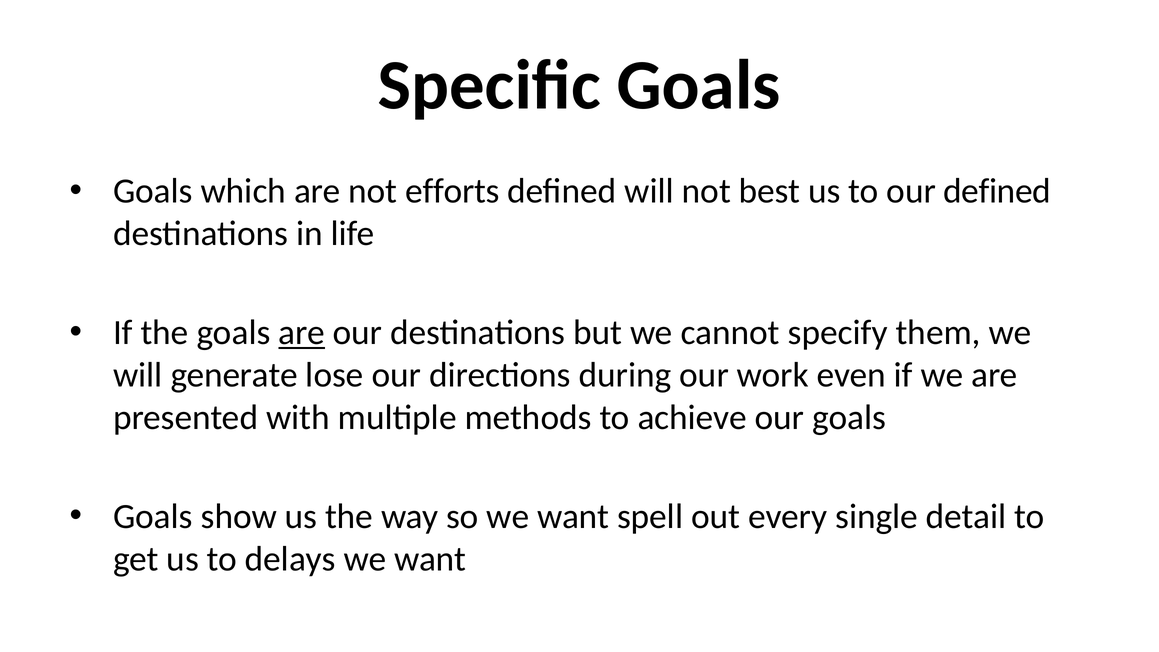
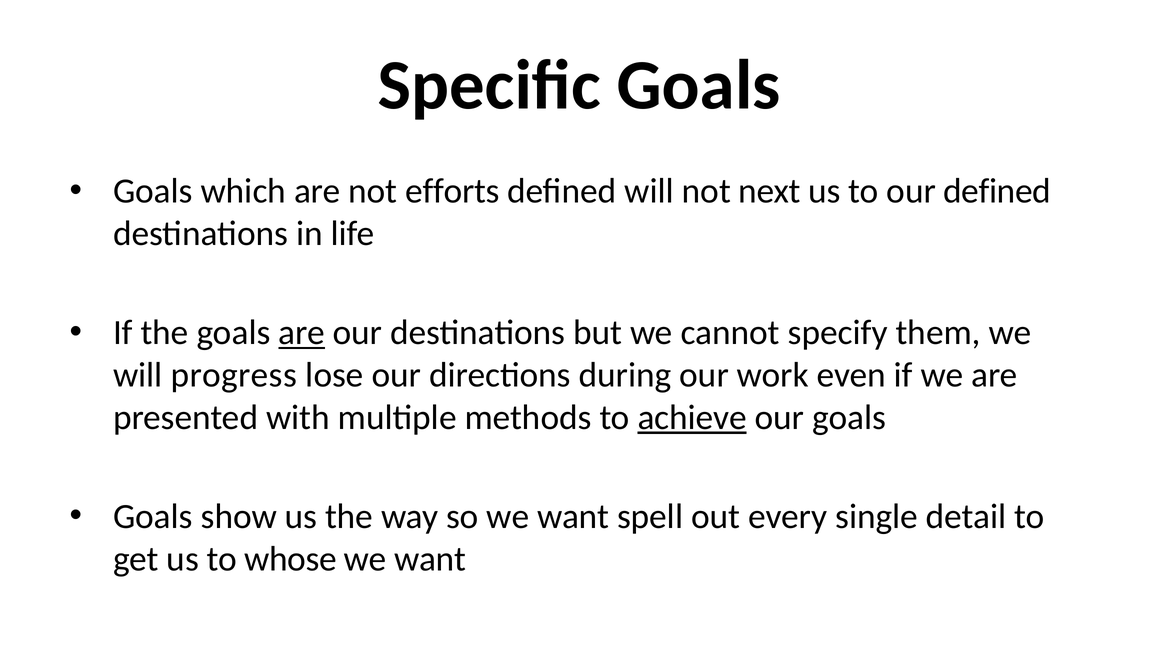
best: best -> next
generate: generate -> progress
achieve underline: none -> present
delays: delays -> whose
